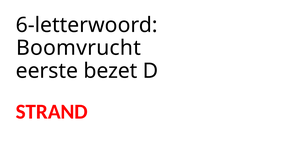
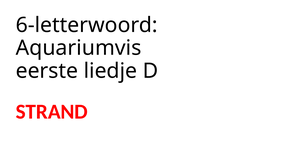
Boomvrucht: Boomvrucht -> Aquariumvis
bezet: bezet -> liedje
